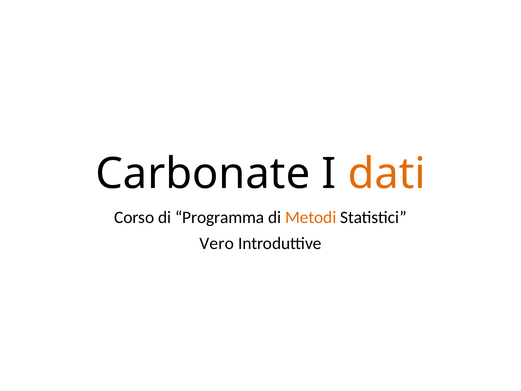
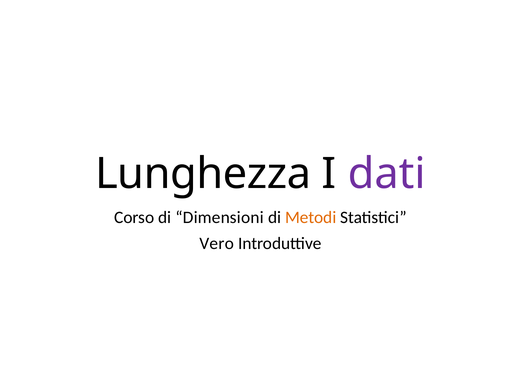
Carbonate: Carbonate -> Lunghezza
dati colour: orange -> purple
Programma: Programma -> Dimensioni
